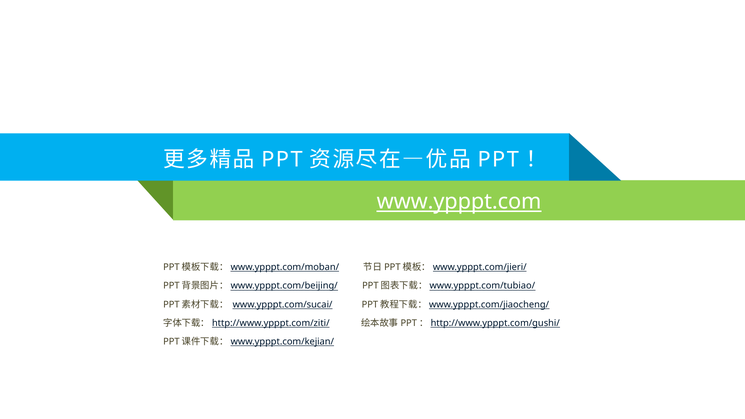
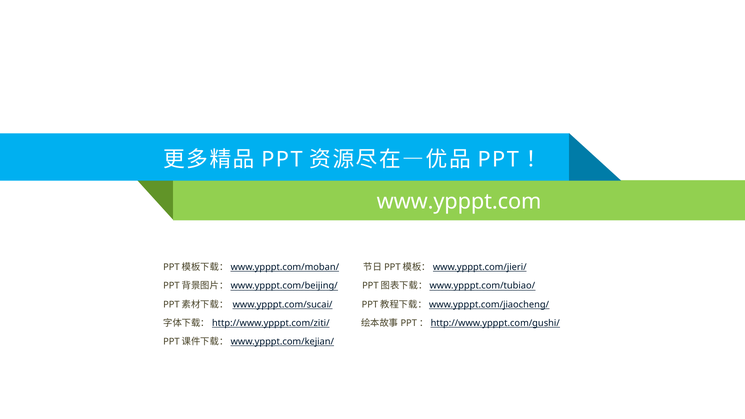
www.ypppt.com underline: present -> none
